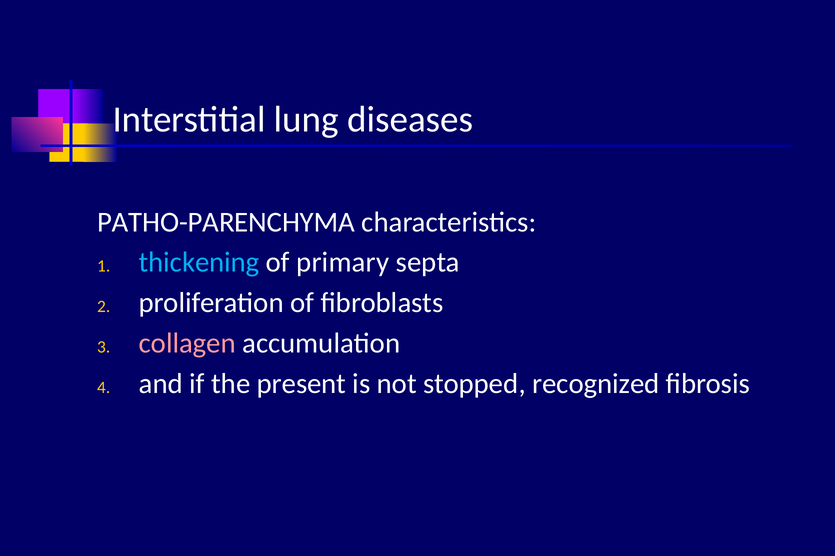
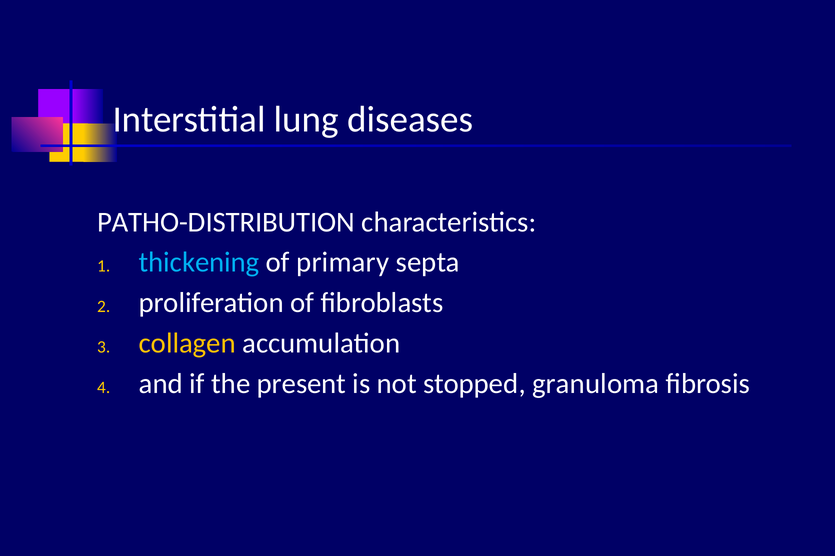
PATHO-PARENCHYMA: PATHO-PARENCHYMA -> PATHO-DISTRIBUTION
collagen colour: pink -> yellow
recognized: recognized -> granuloma
